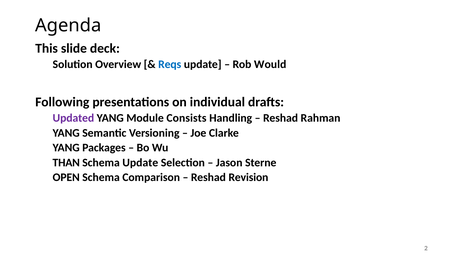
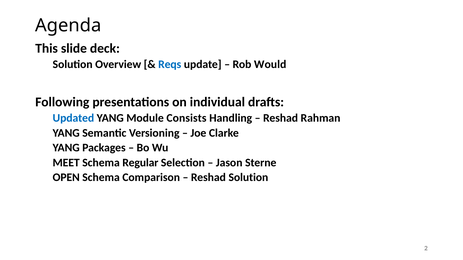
Updated colour: purple -> blue
THAN: THAN -> MEET
Schema Update: Update -> Regular
Reshad Revision: Revision -> Solution
